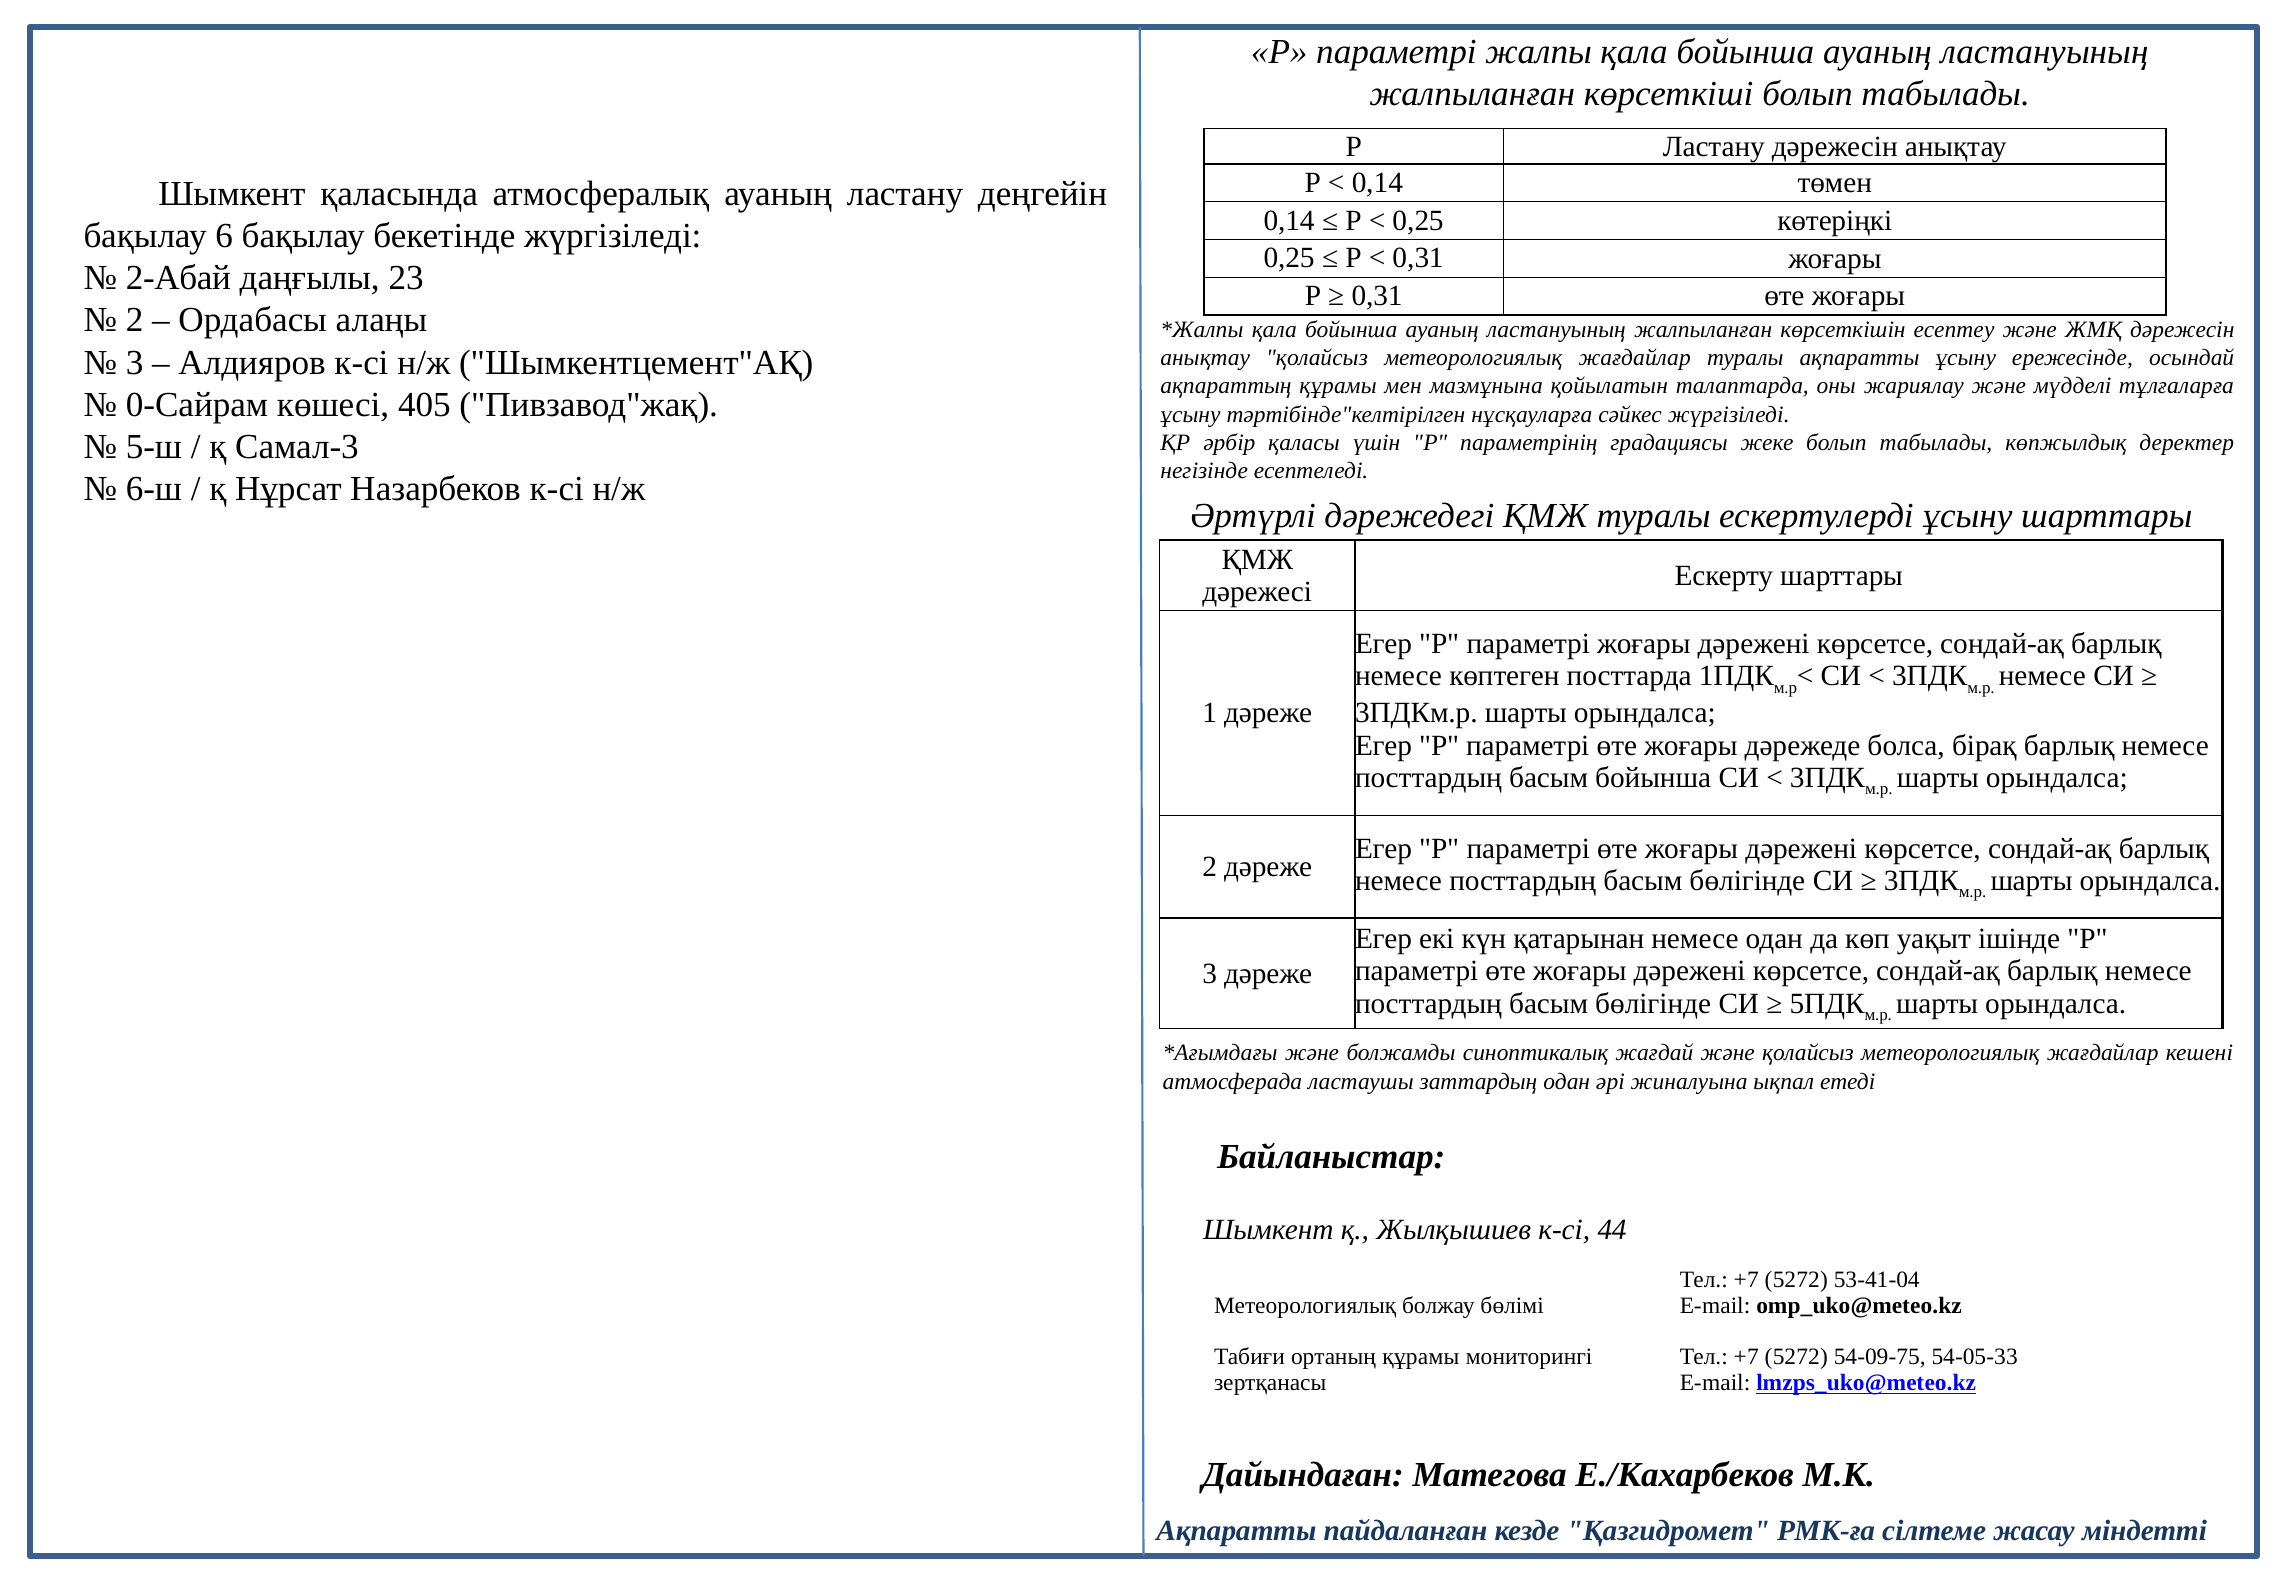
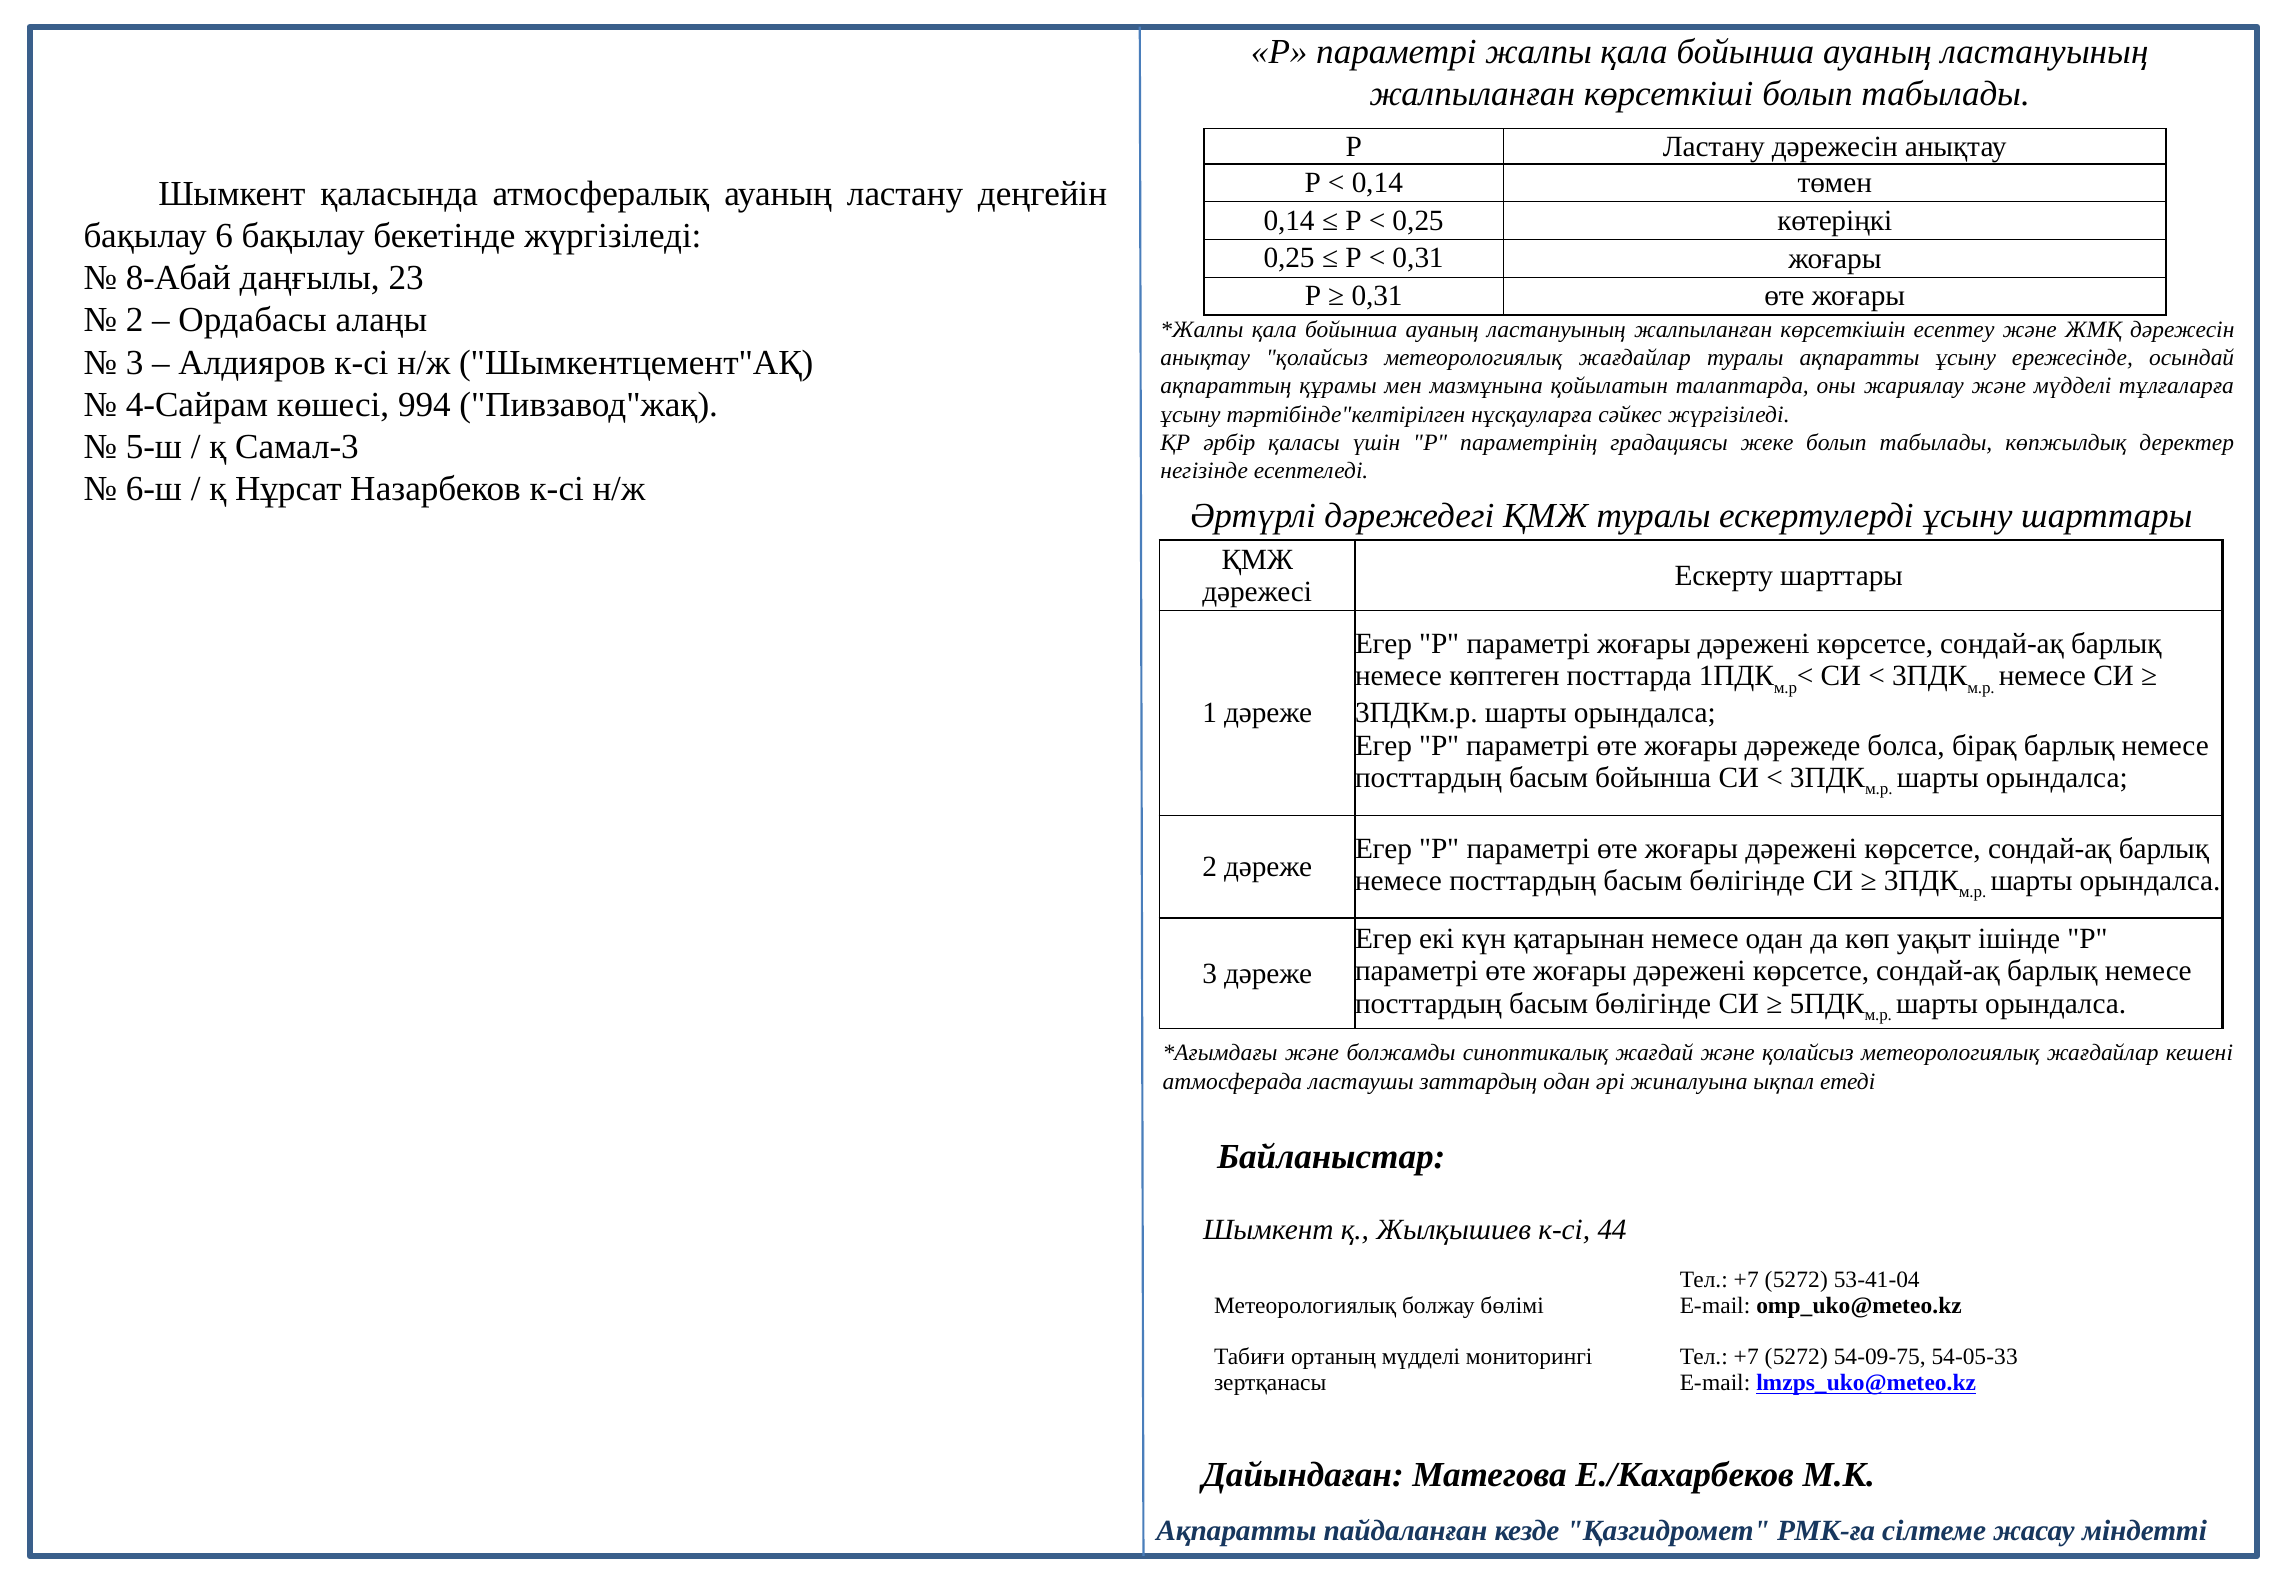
2-Абай: 2-Абай -> 8-Абай
0-Сайрам: 0-Сайрам -> 4-Сайрам
405: 405 -> 994
ортаның құрамы: құрамы -> мүдделі
